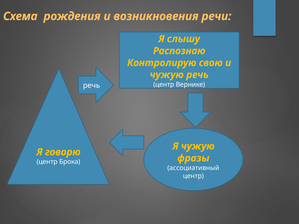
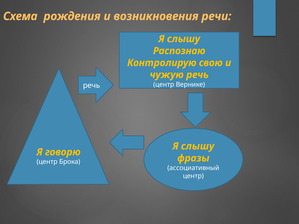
чужую at (198, 146): чужую -> слышу
